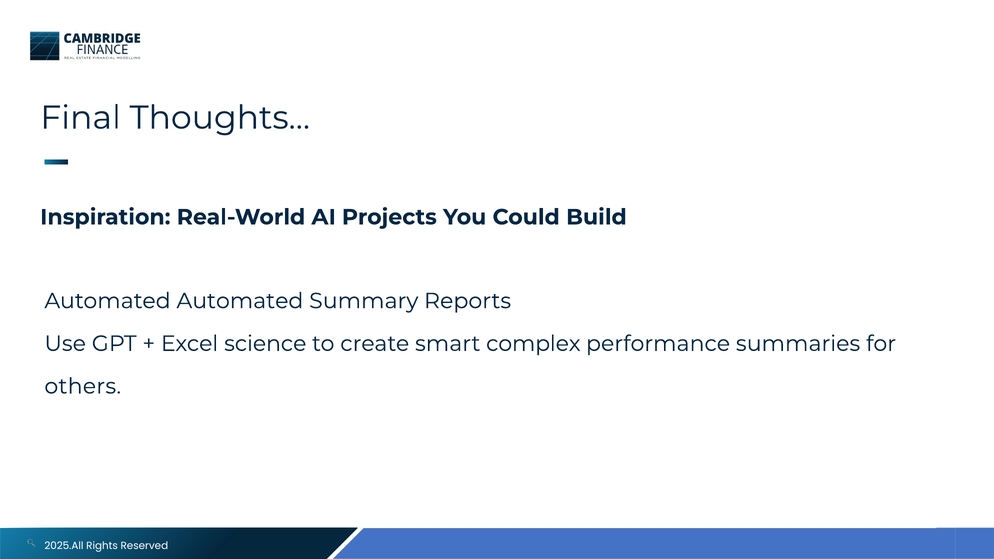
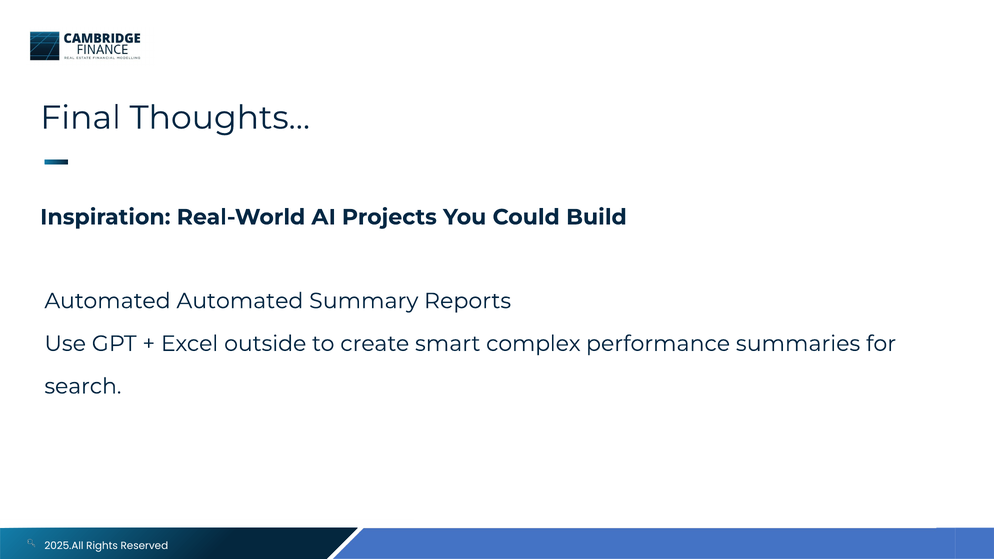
science: science -> outside
others: others -> search
